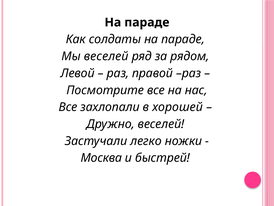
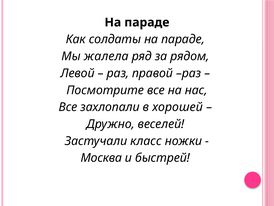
Мы веселей: веселей -> жалела
легко: легко -> класс
